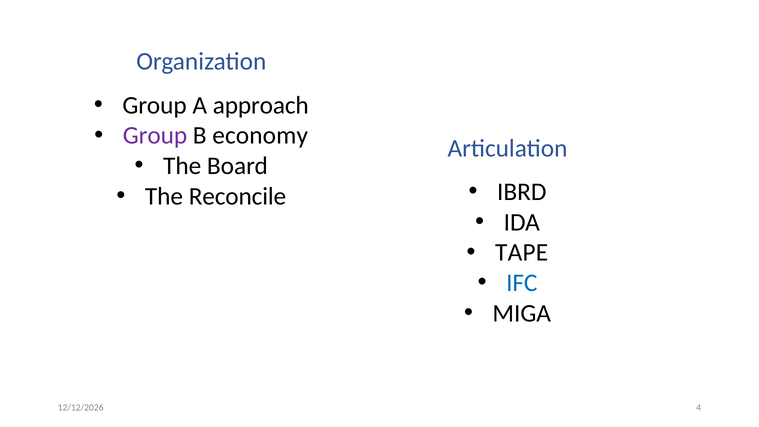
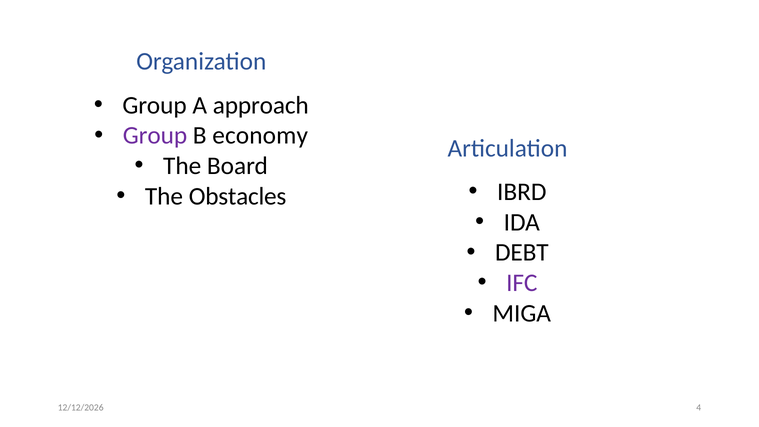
Reconcile: Reconcile -> Obstacles
TAPE: TAPE -> DEBT
IFC colour: blue -> purple
